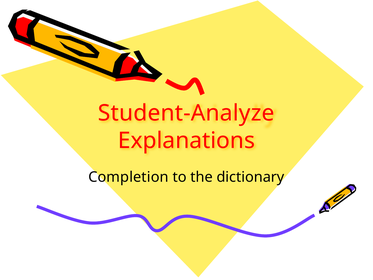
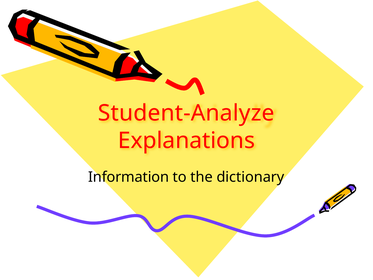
Completion: Completion -> Information
